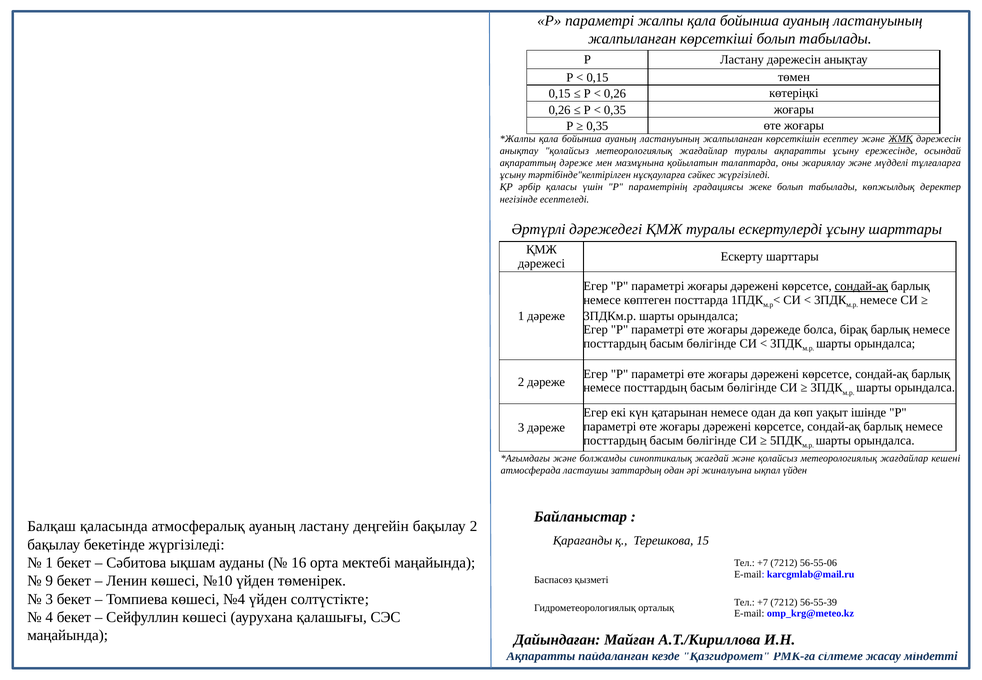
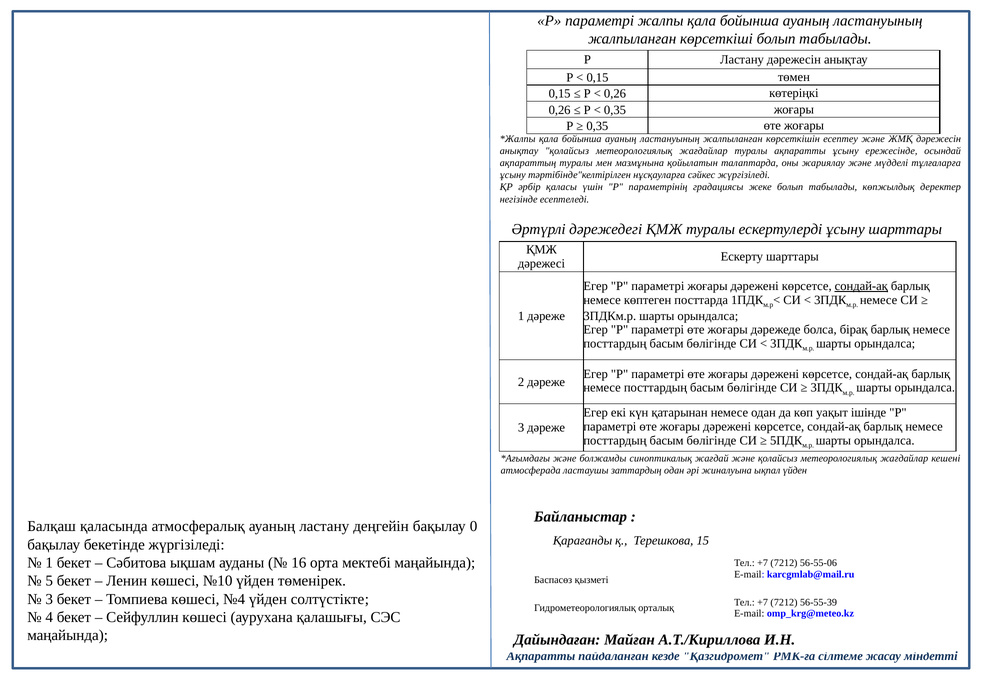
ЖМҚ underline: present -> none
ақпараттың дәреже: дәреже -> туралы
бақылау 2: 2 -> 0
9: 9 -> 5
